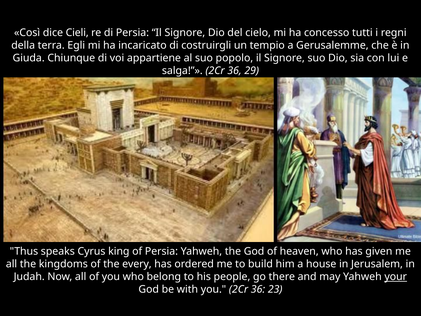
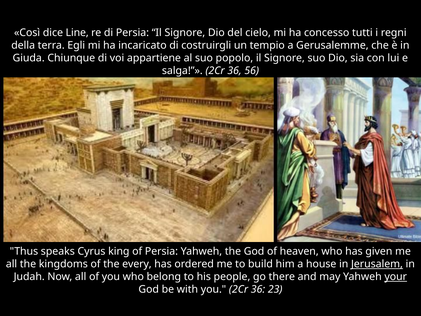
Cieli: Cieli -> Line
29: 29 -> 56
Jerusalem underline: none -> present
